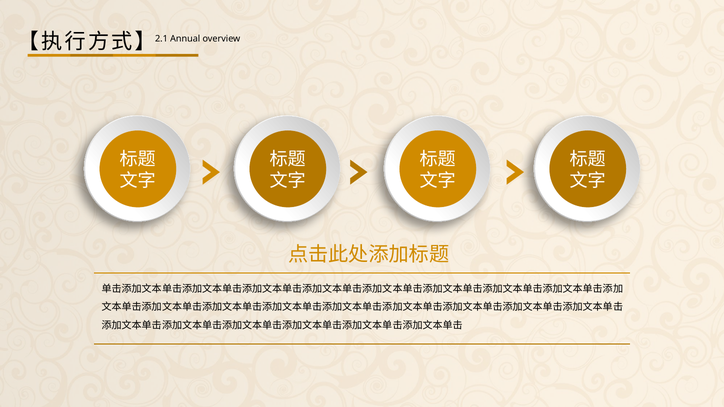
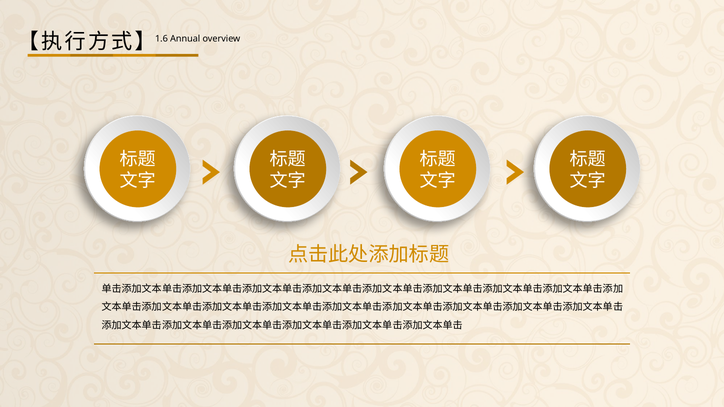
2.1: 2.1 -> 1.6
